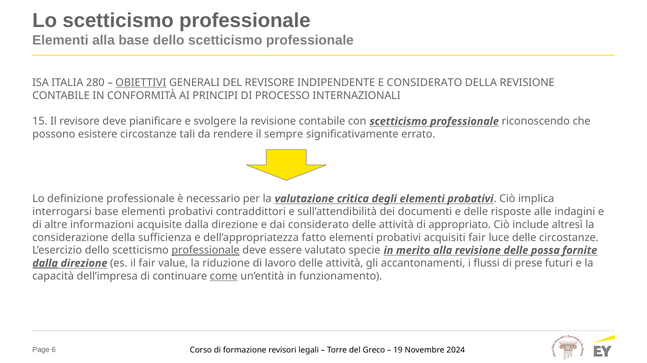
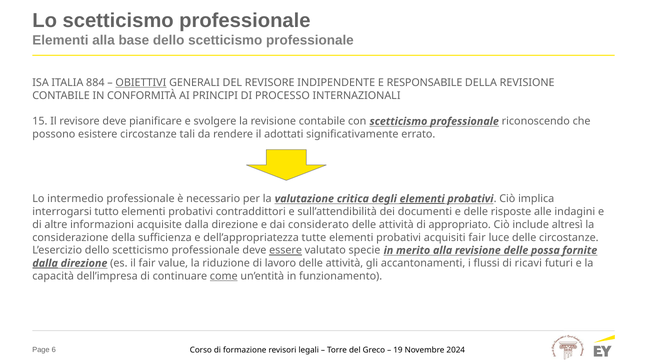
280: 280 -> 884
E CONSIDERATO: CONSIDERATO -> RESPONSABILE
sempre: sempre -> adottati
definizione: definizione -> intermedio
elementi at (422, 199) underline: none -> present
interrogarsi base: base -> tutto
fatto: fatto -> tutte
professionale at (206, 251) underline: present -> none
essere underline: none -> present
prese: prese -> ricavi
